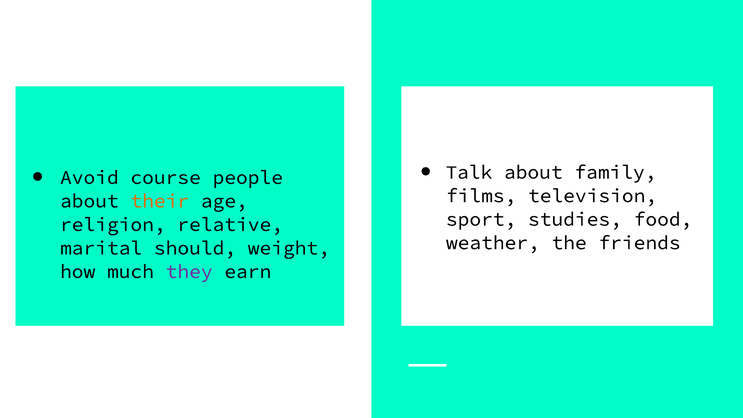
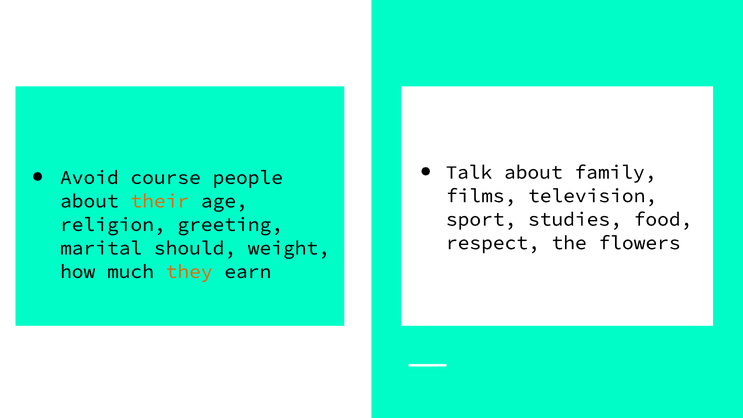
relative: relative -> greeting
weather: weather -> respect
friends: friends -> flowers
they colour: purple -> orange
